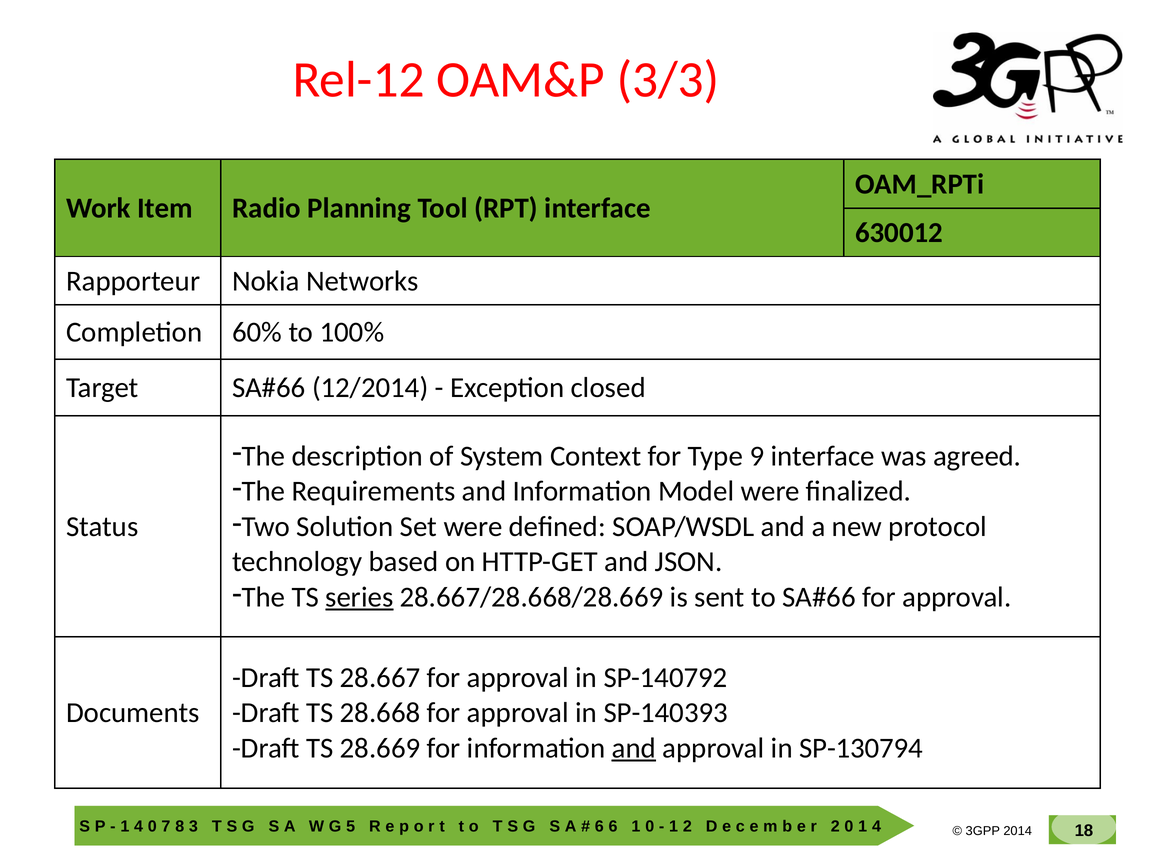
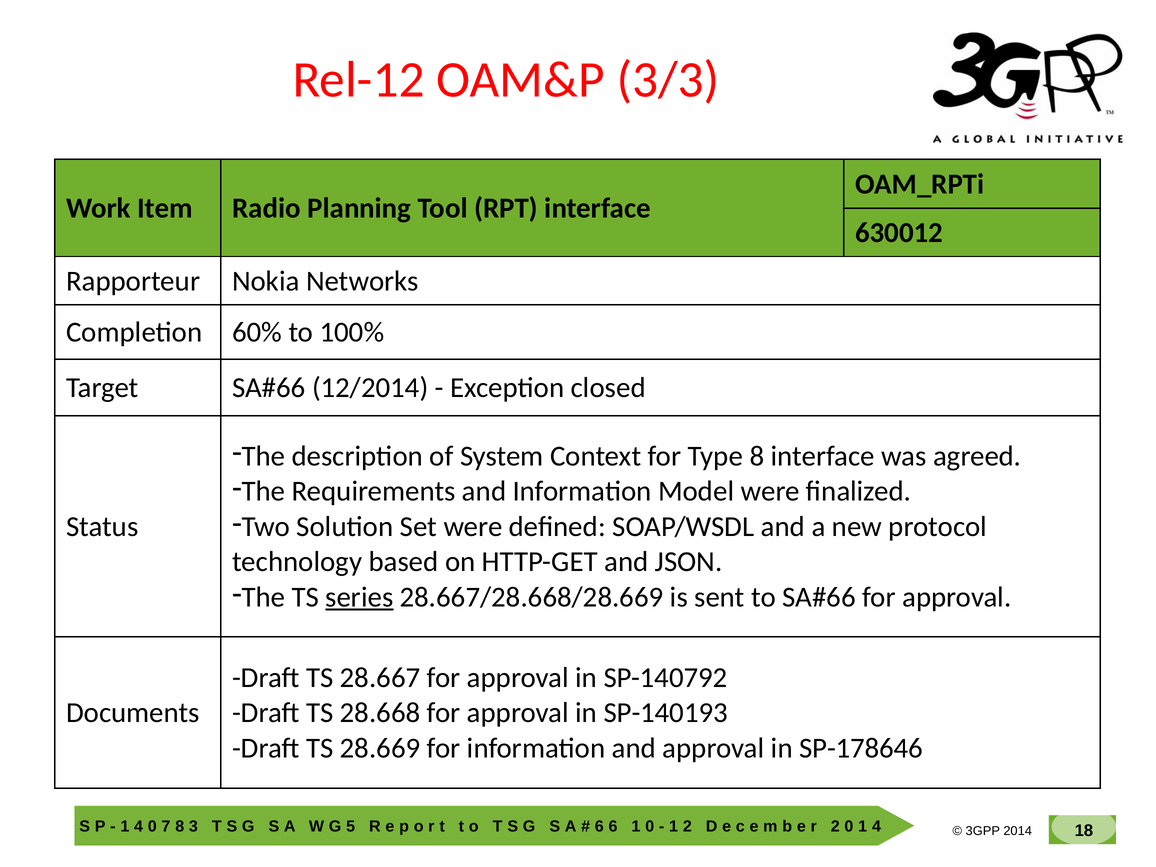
Type 9: 9 -> 8
SP-140393: SP-140393 -> SP-140193
and at (634, 748) underline: present -> none
SP-130794: SP-130794 -> SP-178646
